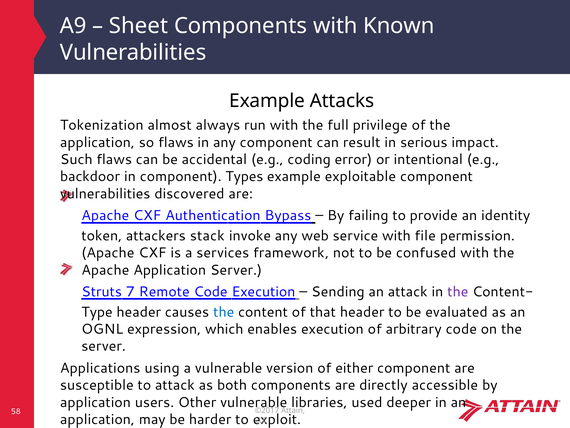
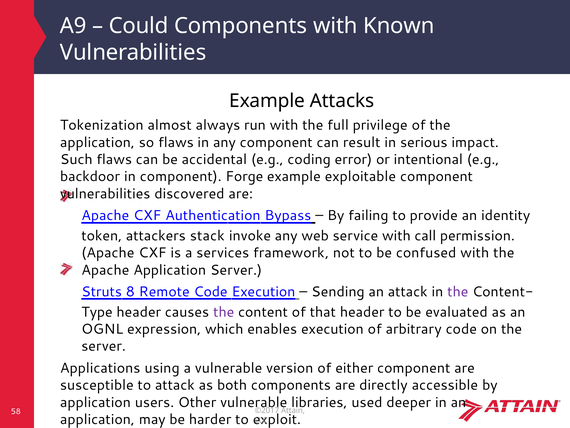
Sheet: Sheet -> Could
Types: Types -> Forge
file: file -> call
7: 7 -> 8
the at (224, 312) colour: blue -> purple
